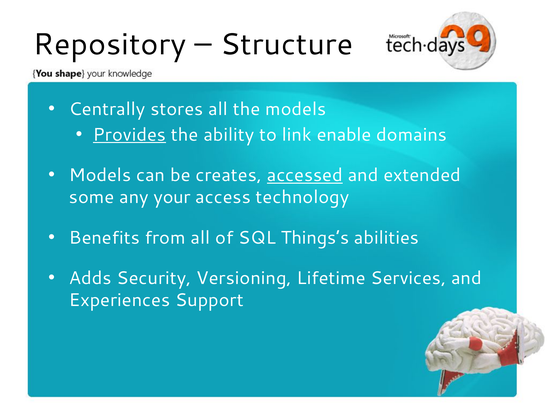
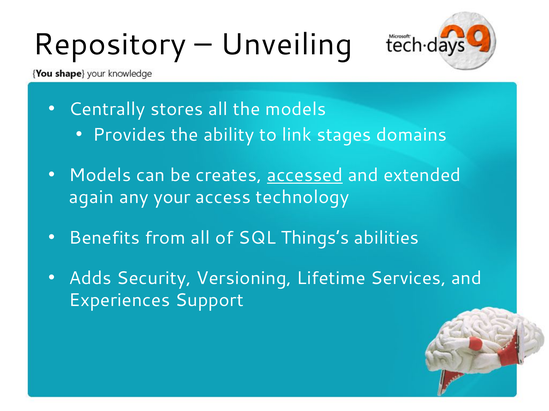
Structure: Structure -> Unveiling
Provides underline: present -> none
enable: enable -> stages
some: some -> again
